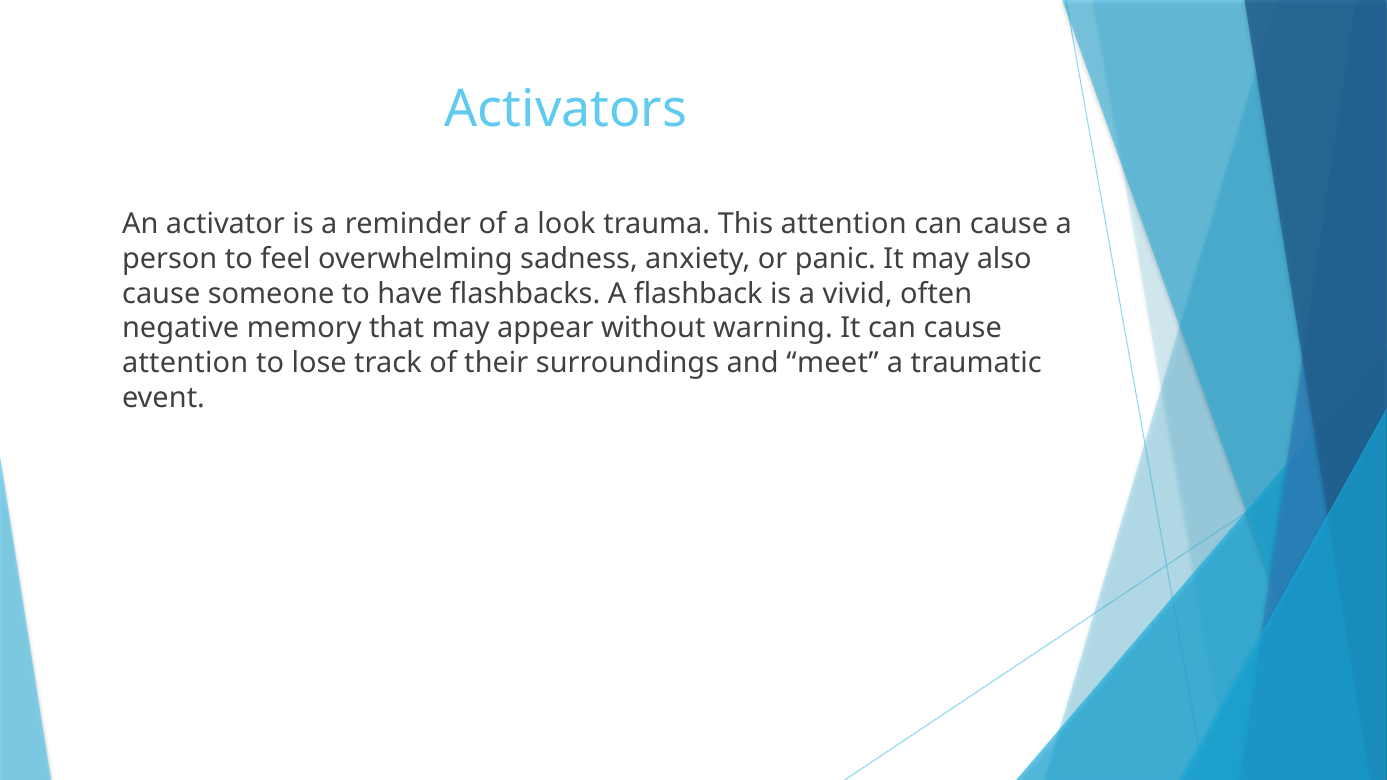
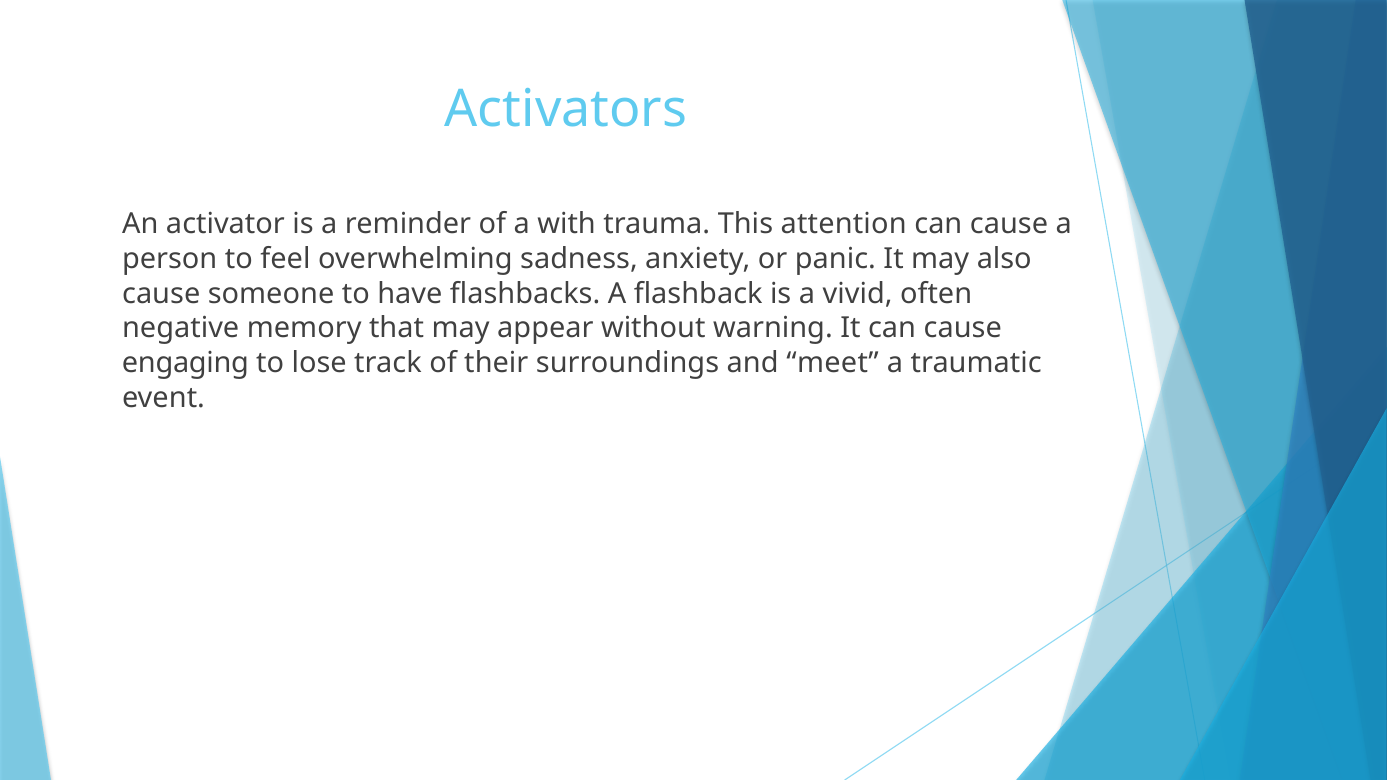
look: look -> with
attention at (185, 363): attention -> engaging
